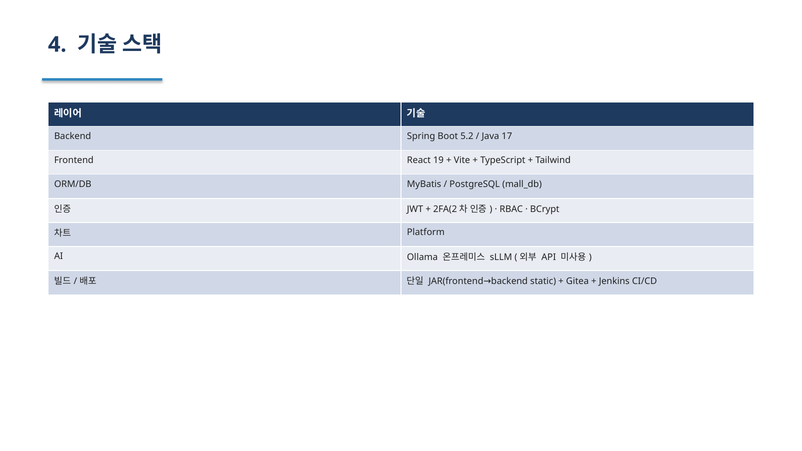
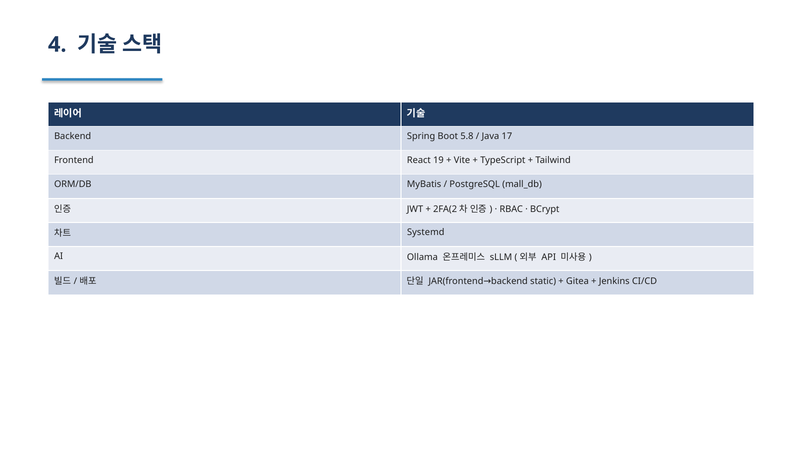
5.2: 5.2 -> 5.8
Platform: Platform -> Systemd
